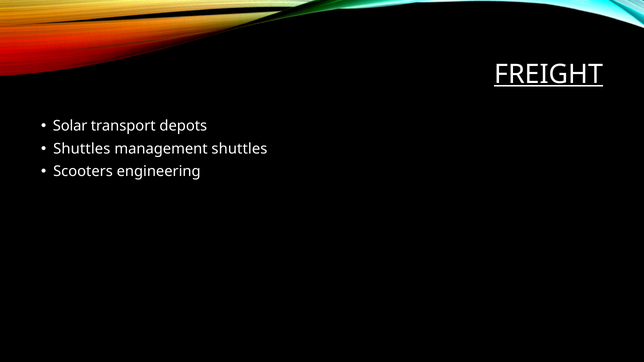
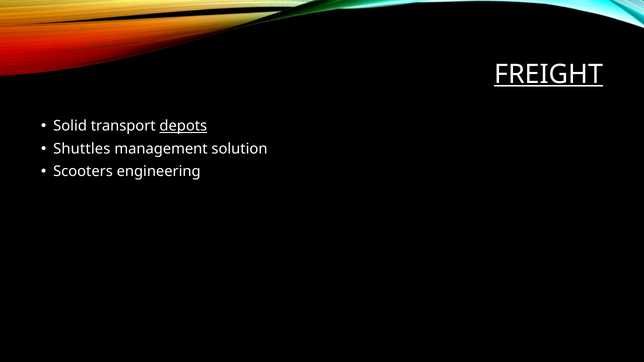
Solar: Solar -> Solid
depots underline: none -> present
management shuttles: shuttles -> solution
